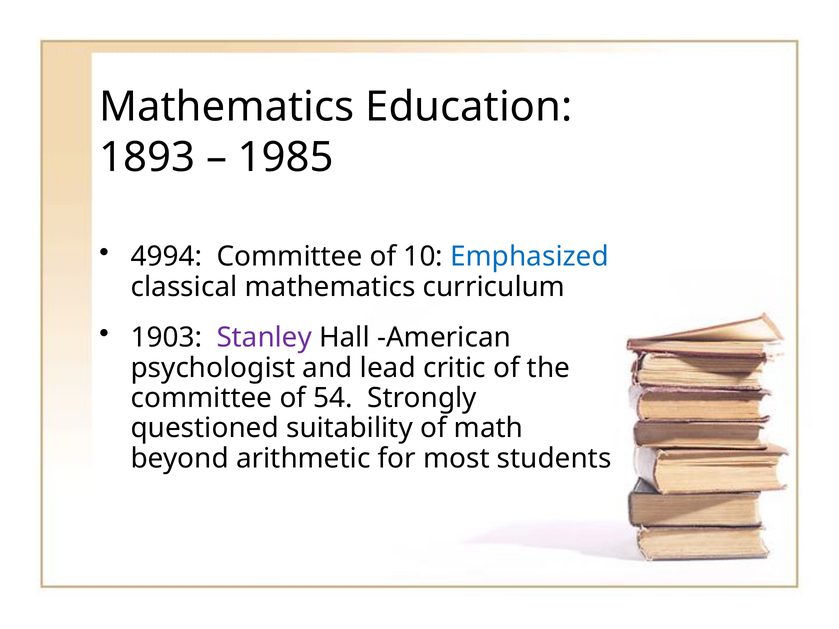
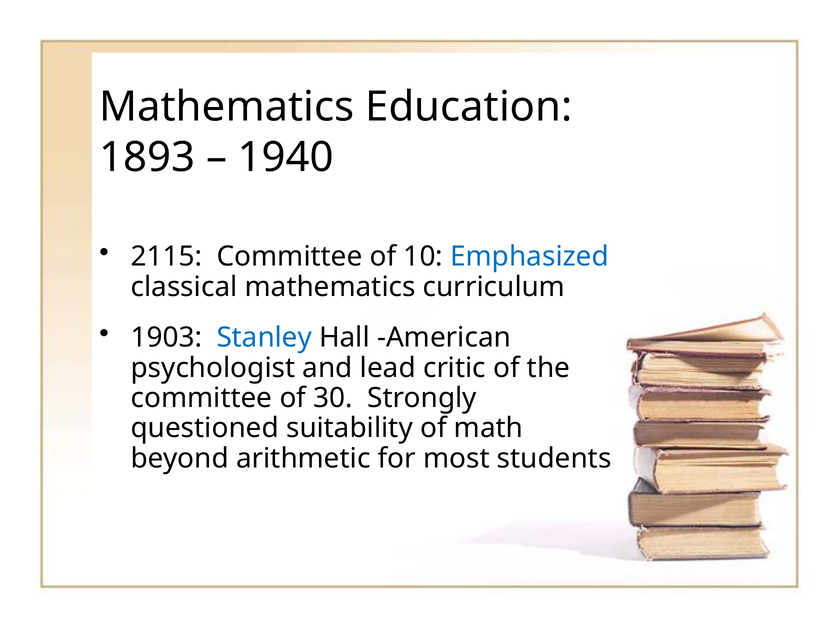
1985: 1985 -> 1940
4994: 4994 -> 2115
Stanley colour: purple -> blue
54: 54 -> 30
